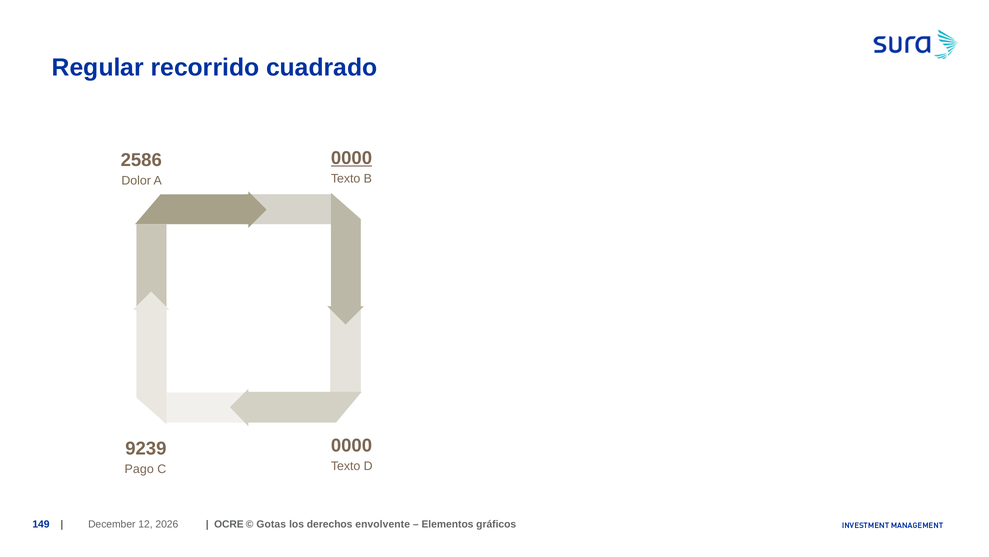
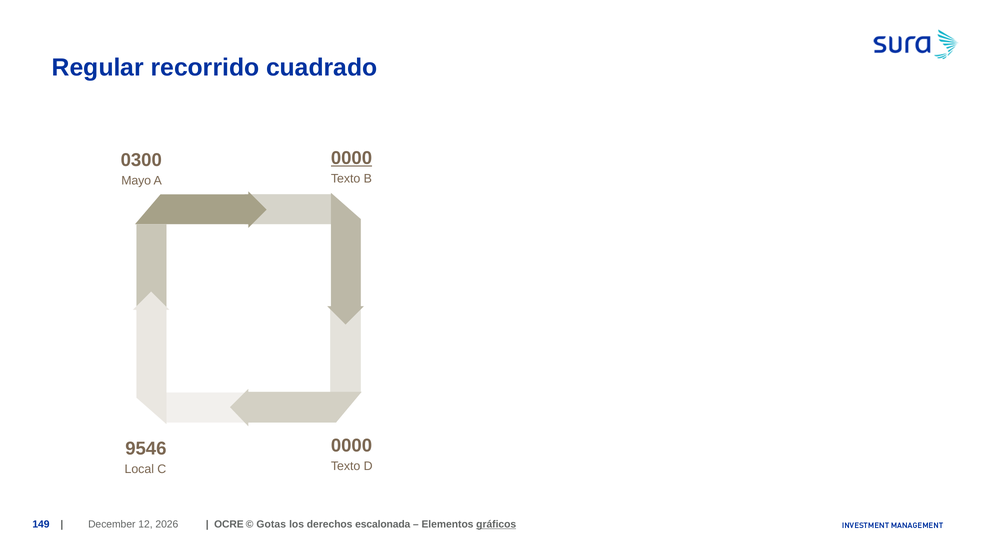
2586: 2586 -> 0300
Dolor: Dolor -> Mayo
9239: 9239 -> 9546
Pago: Pago -> Local
envolvente: envolvente -> escalonada
gráficos underline: none -> present
